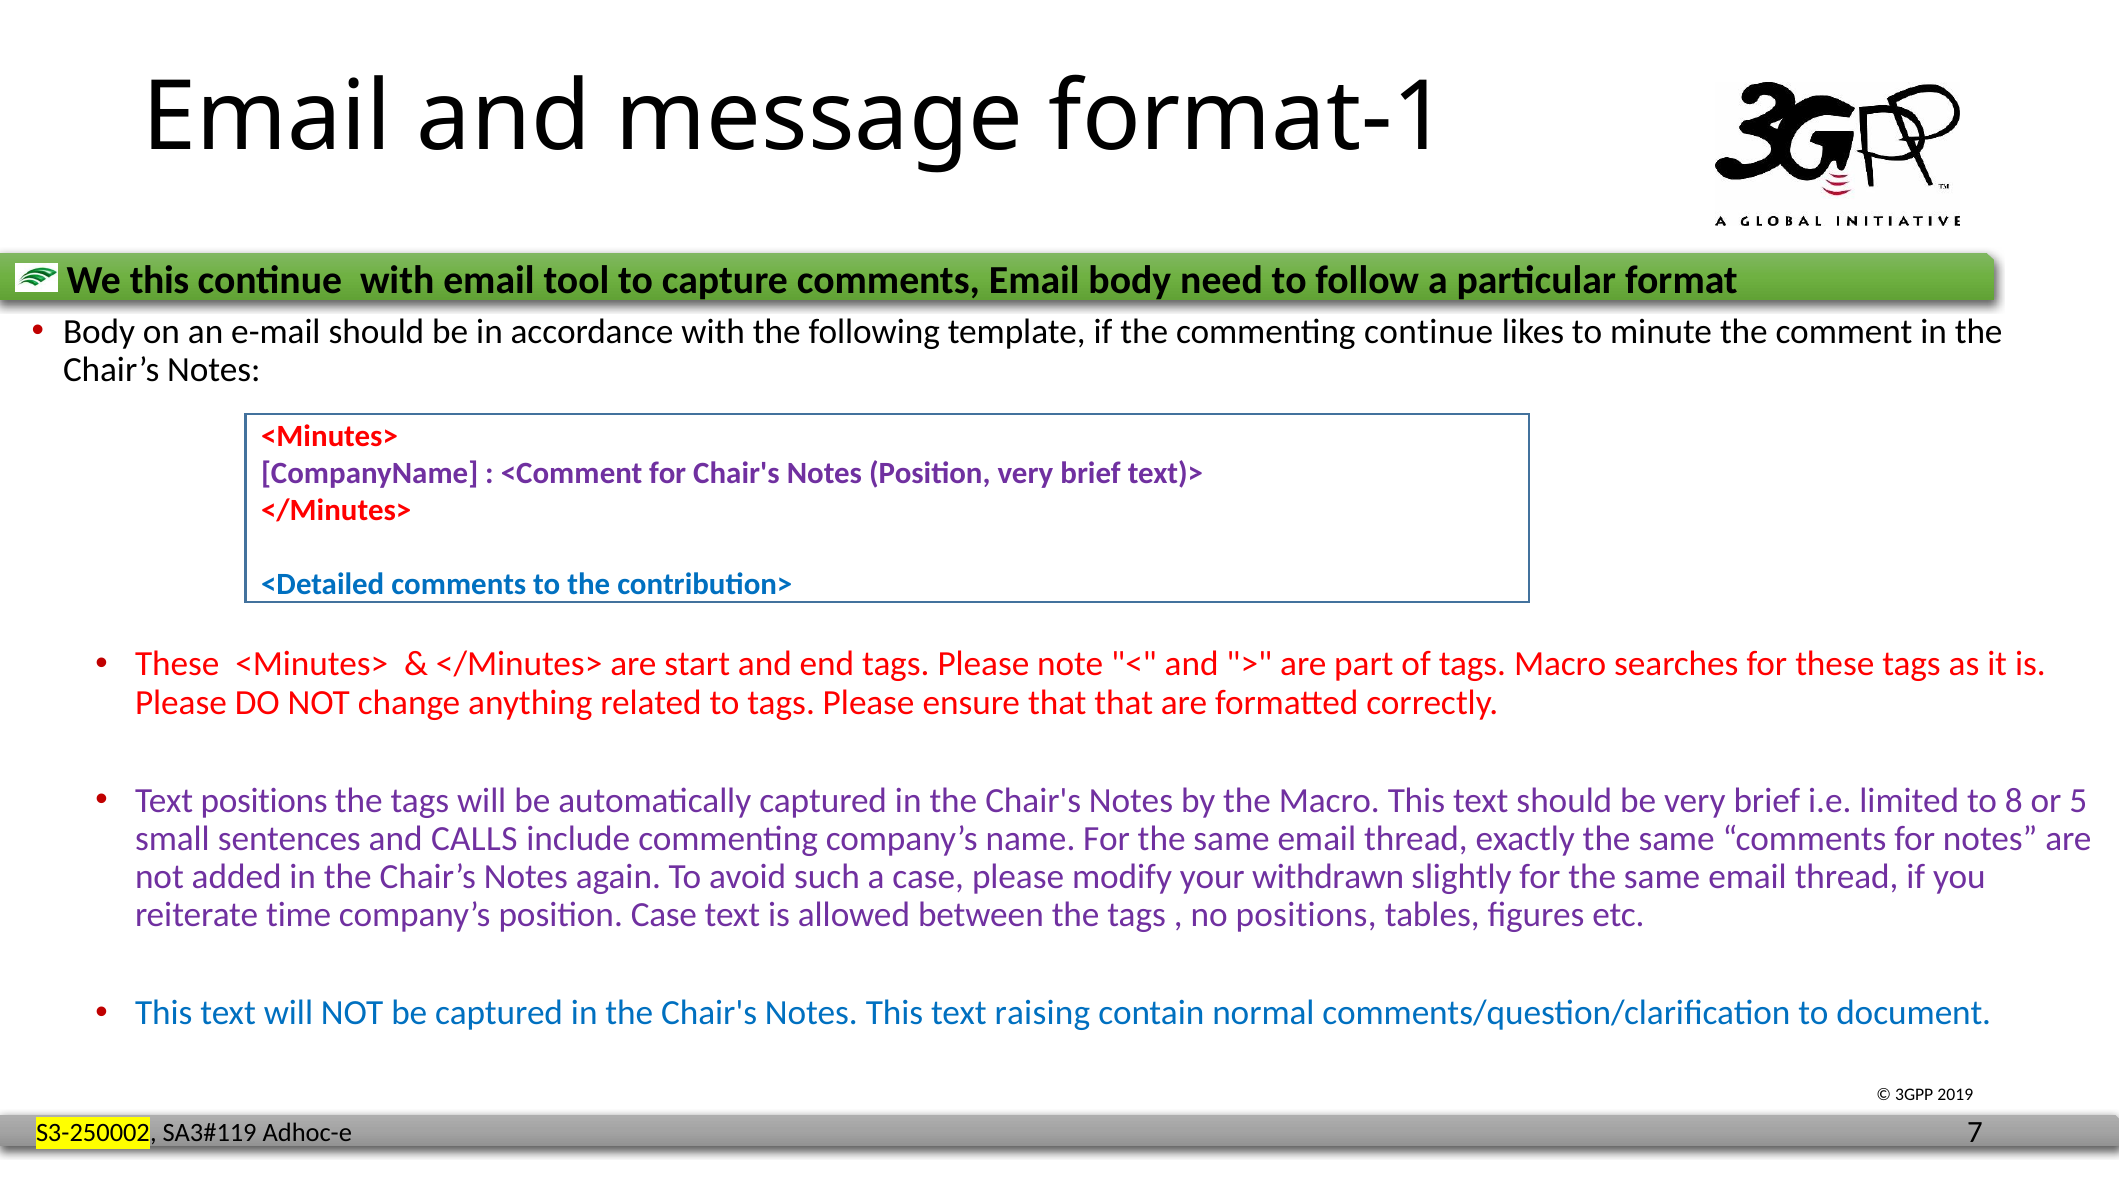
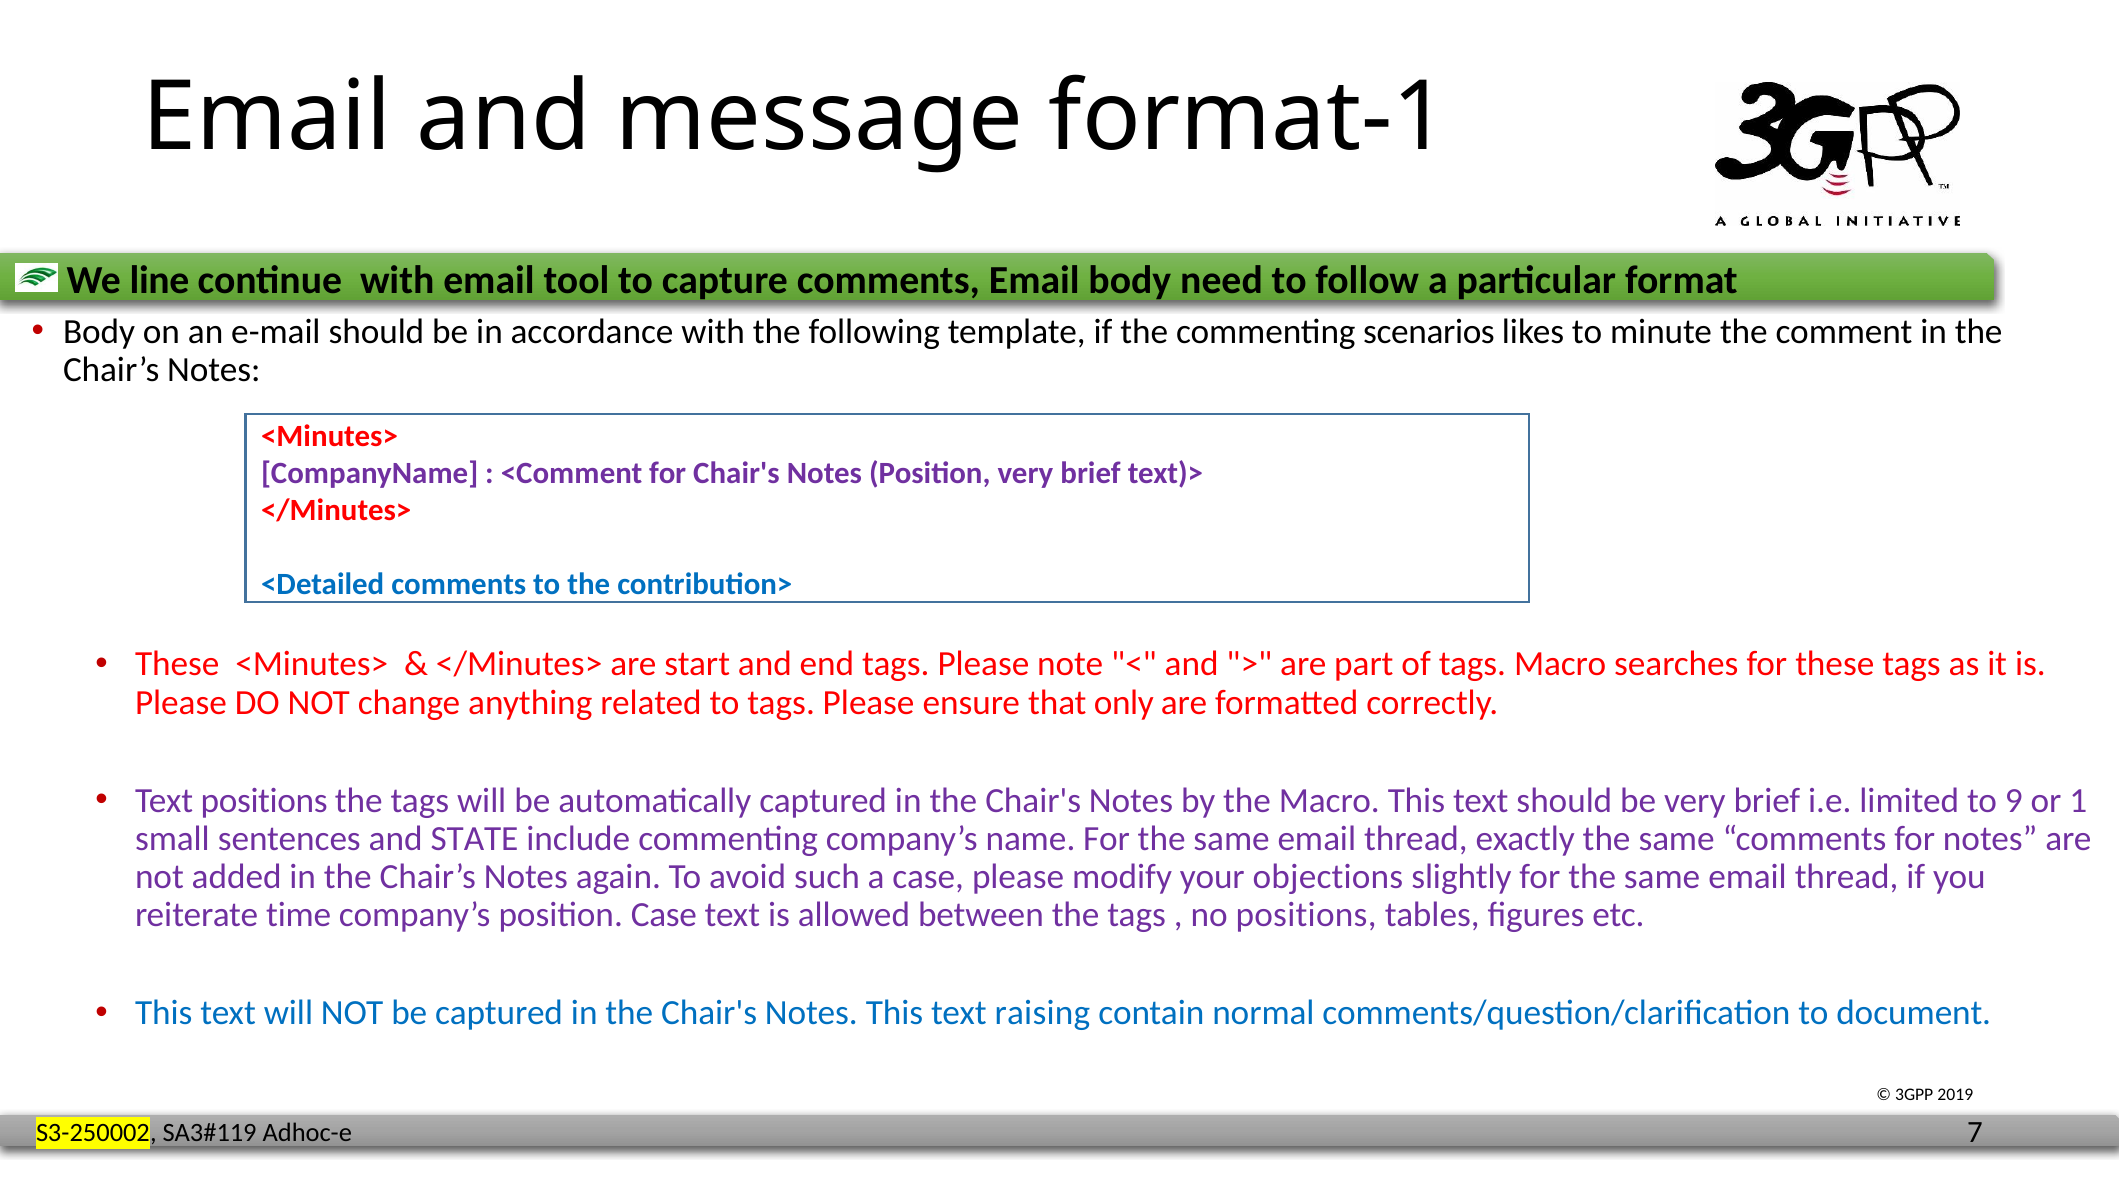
We this: this -> line
commenting continue: continue -> scenarios
that that: that -> only
8: 8 -> 9
5: 5 -> 1
CALLS: CALLS -> STATE
withdrawn: withdrawn -> objections
